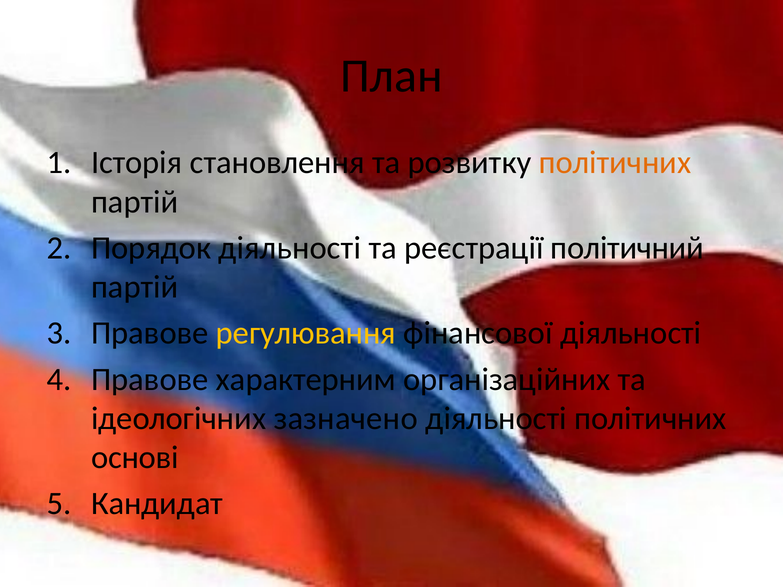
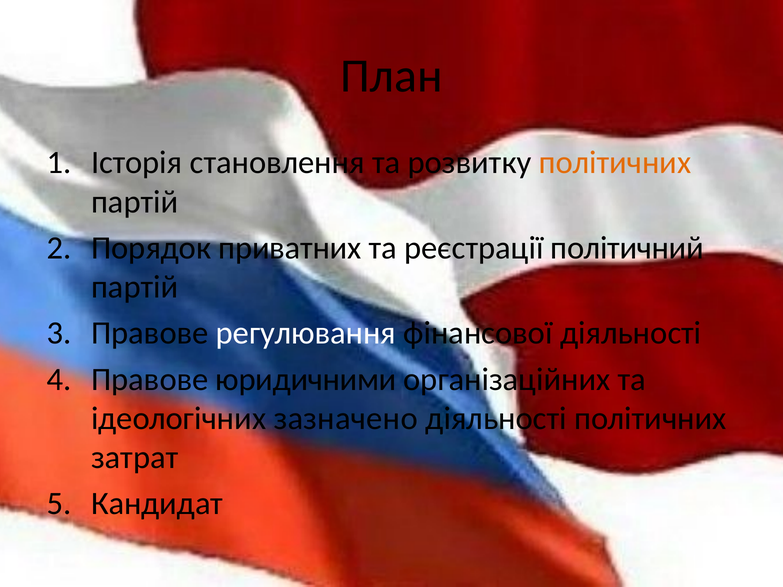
Порядок діяльності: діяльності -> приватних
регулювання colour: yellow -> white
характерним: характерним -> юридичними
основі: основі -> затрат
